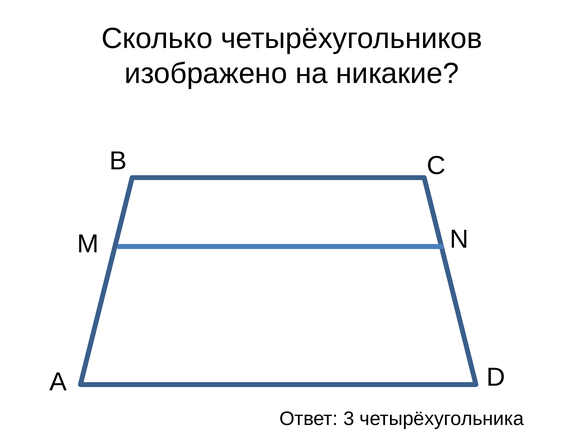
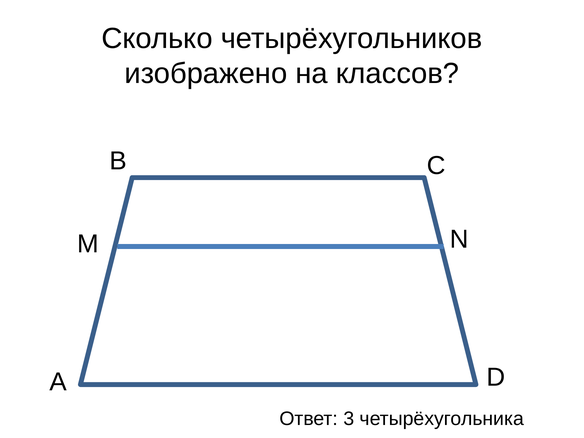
никакие: никакие -> классов
